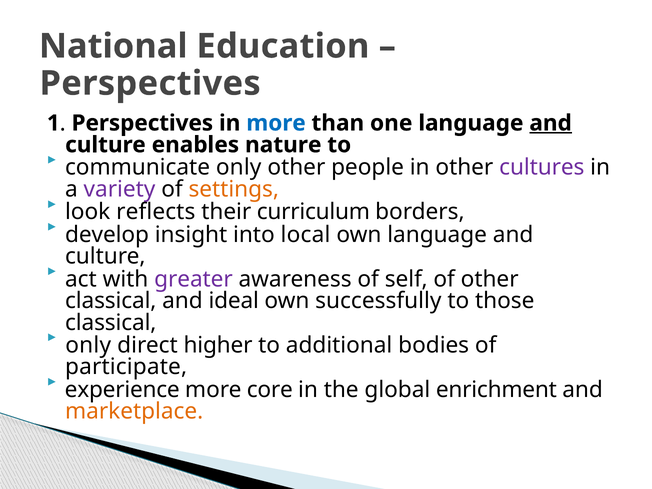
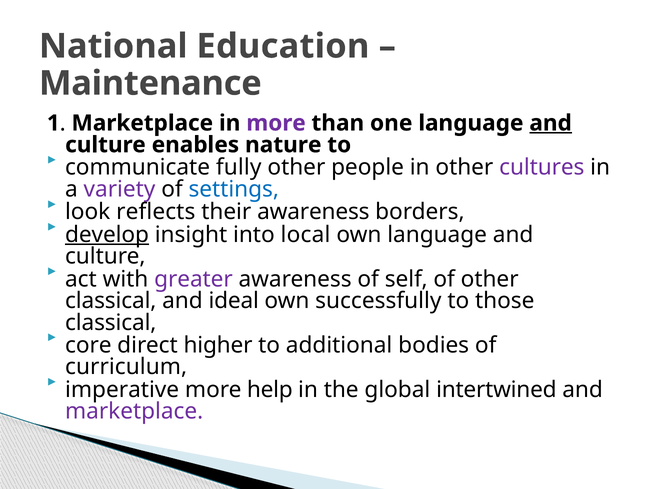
Perspectives at (150, 83): Perspectives -> Maintenance
Perspectives at (142, 123): Perspectives -> Marketplace
more at (276, 123) colour: blue -> purple
communicate only: only -> fully
settings colour: orange -> blue
their curriculum: curriculum -> awareness
develop underline: none -> present
only at (88, 345): only -> core
participate: participate -> curriculum
experience: experience -> imperative
core: core -> help
enrichment: enrichment -> intertwined
marketplace at (134, 411) colour: orange -> purple
